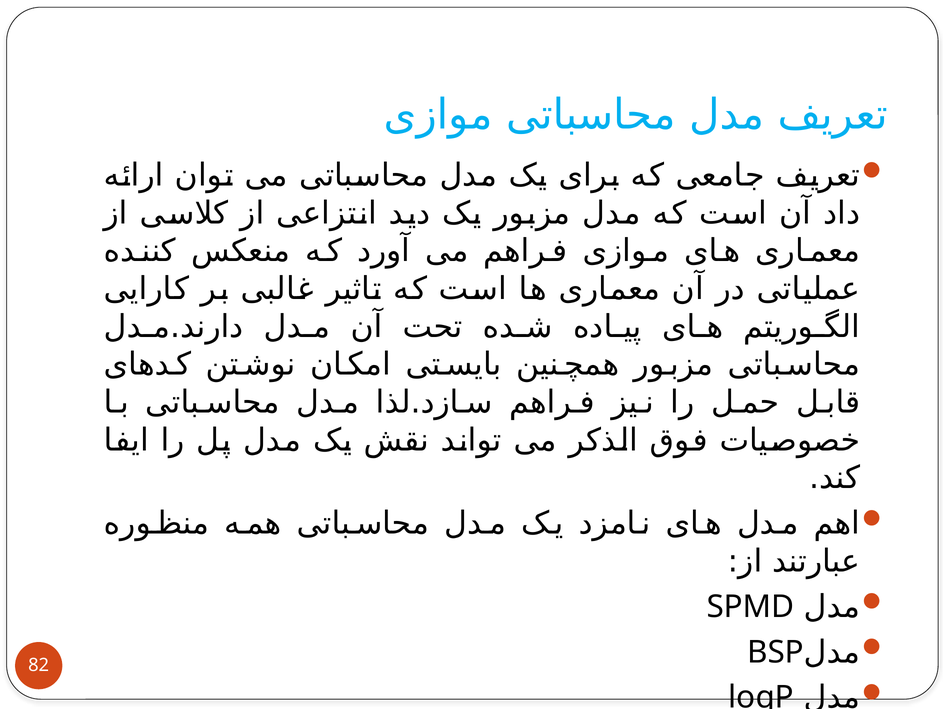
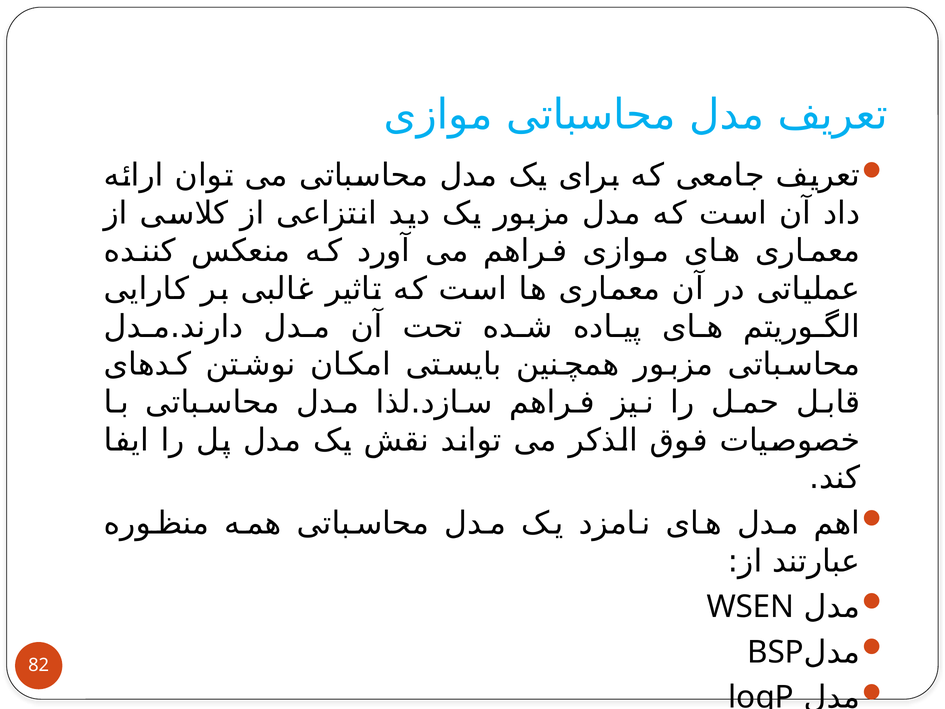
SPMD: SPMD -> WSEN
